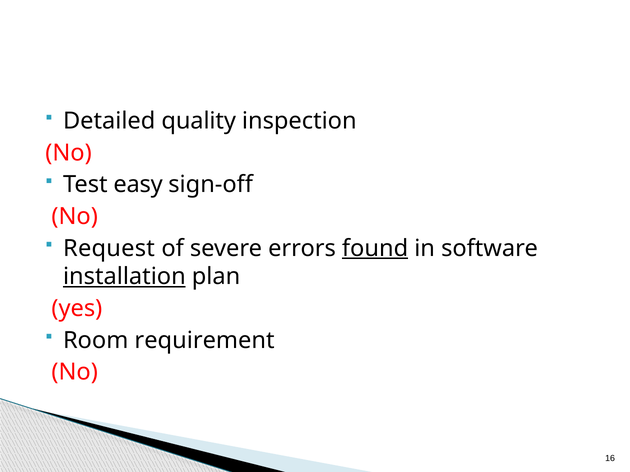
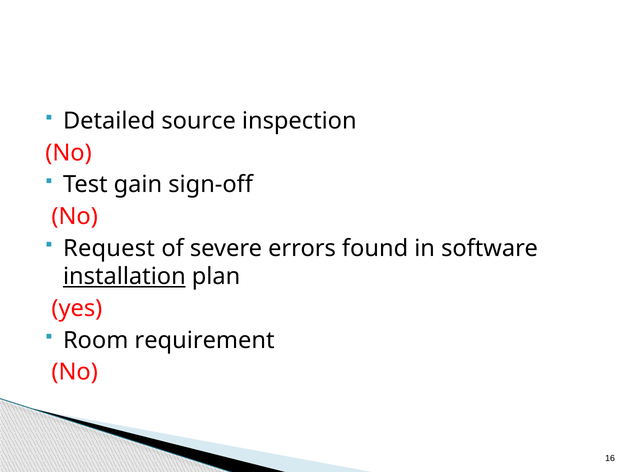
quality: quality -> source
easy: easy -> gain
found underline: present -> none
